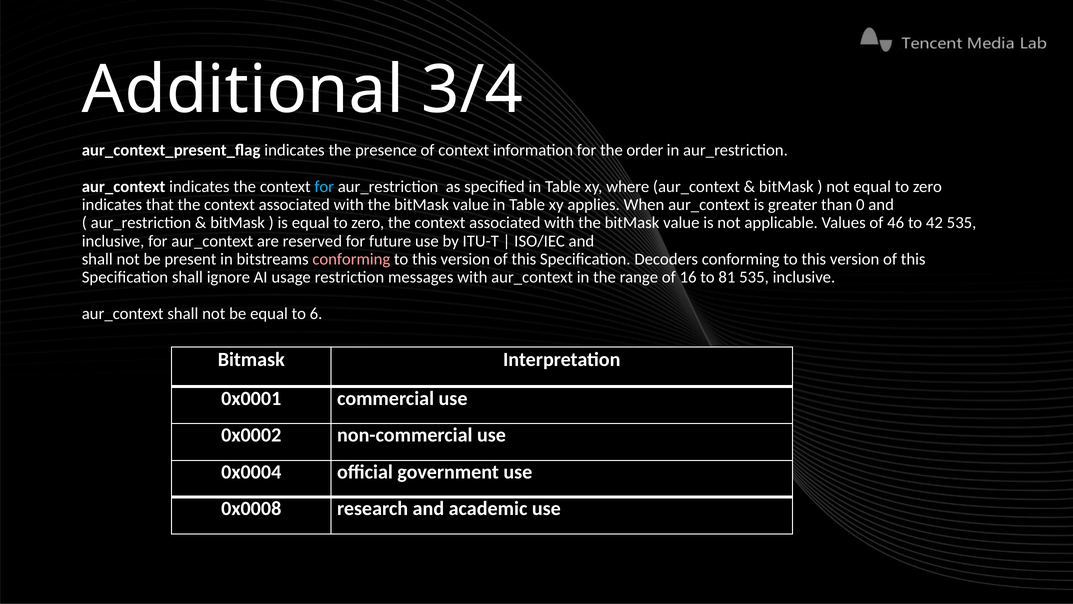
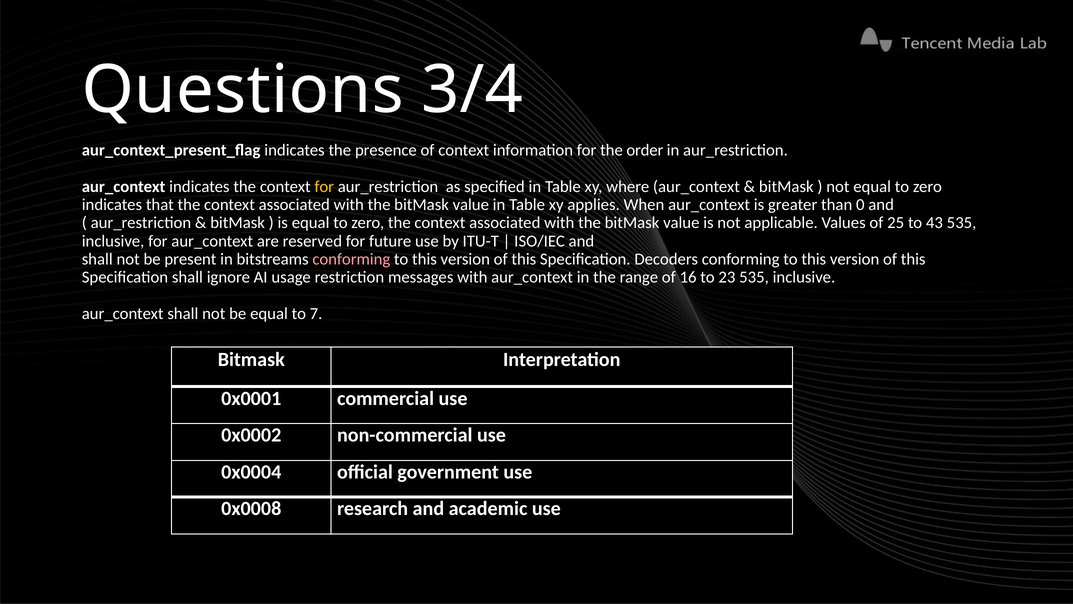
Additional: Additional -> Questions
for at (324, 186) colour: light blue -> yellow
46: 46 -> 25
42: 42 -> 43
81: 81 -> 23
6: 6 -> 7
